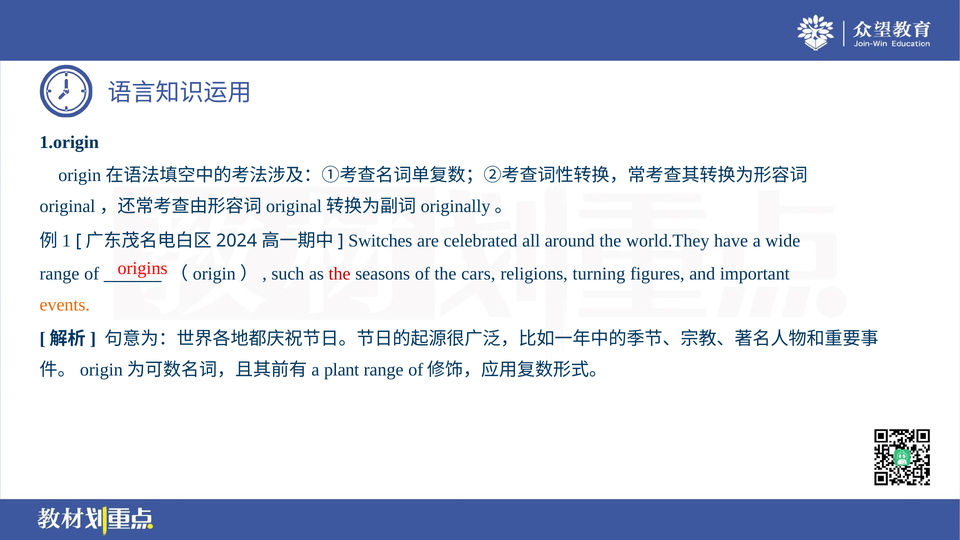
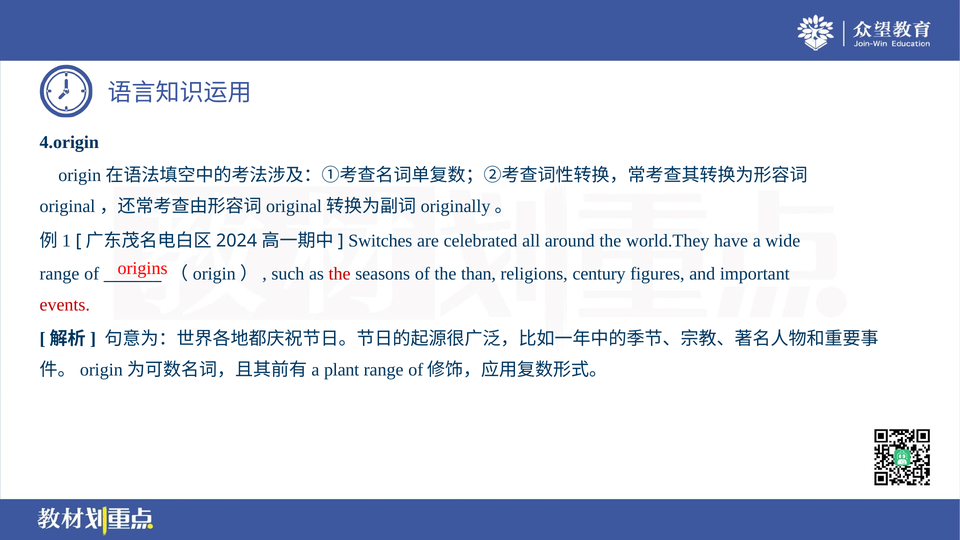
1.origin: 1.origin -> 4.origin
cars: cars -> than
turning: turning -> century
events colour: orange -> red
